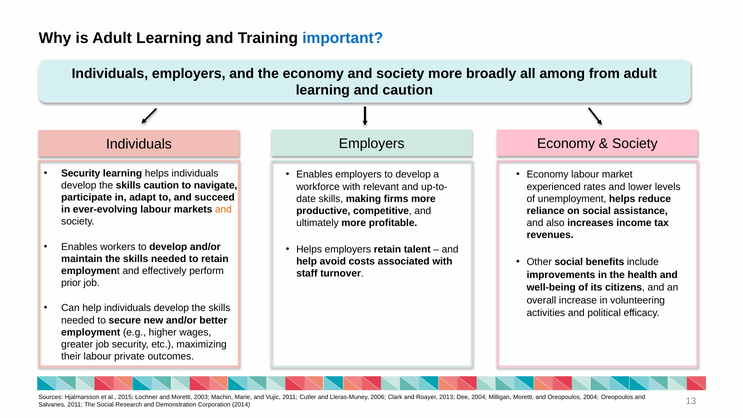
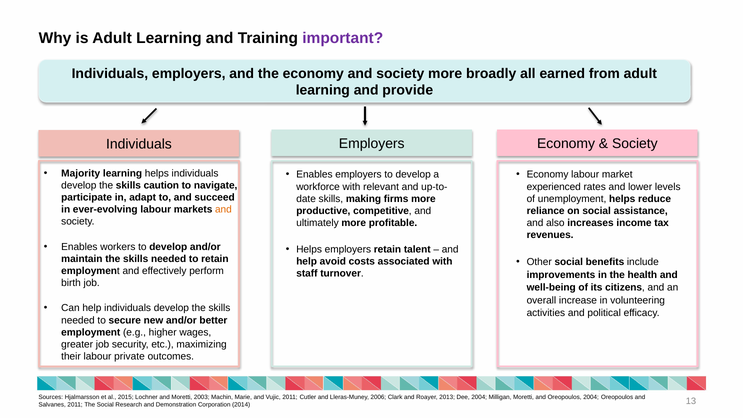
important colour: blue -> purple
among: among -> earned
and caution: caution -> provide
Security at (81, 173): Security -> Majority
prior: prior -> birth
